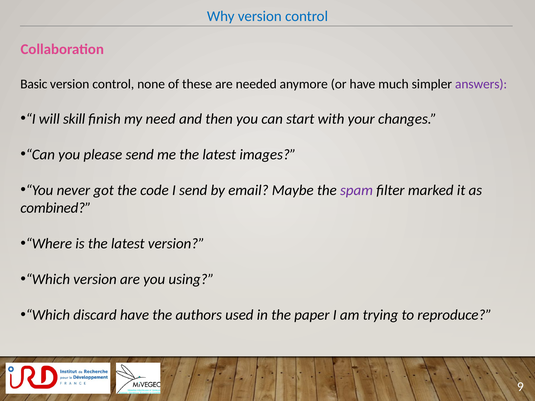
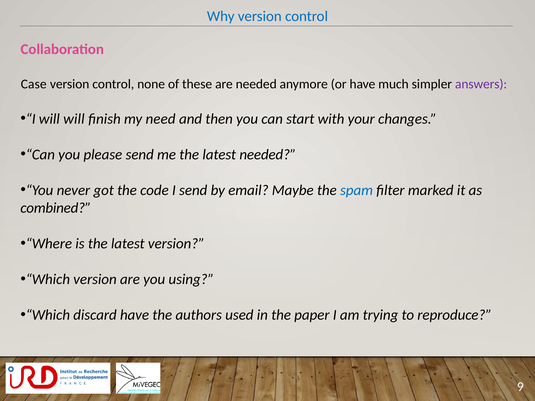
Basic: Basic -> Case
will skill: skill -> will
latest images: images -> needed
spam colour: purple -> blue
